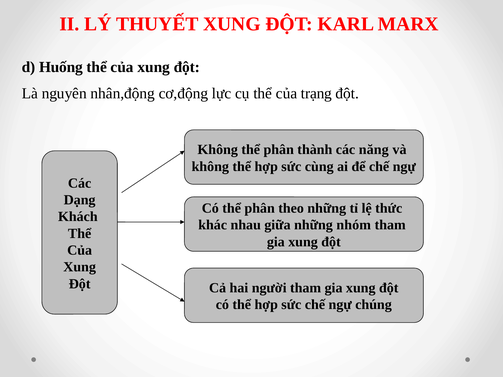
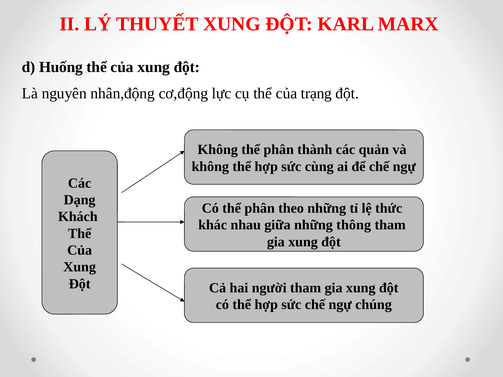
năng: năng -> quản
nhóm: nhóm -> thông
